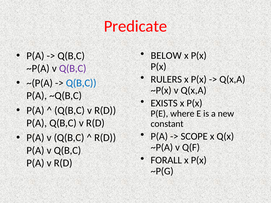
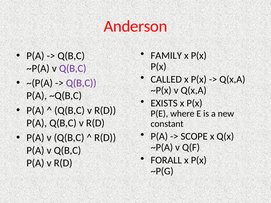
Predicate: Predicate -> Anderson
BELOW: BELOW -> FAMILY
RULERS: RULERS -> CALLED
Q(B,C at (81, 83) colour: blue -> purple
